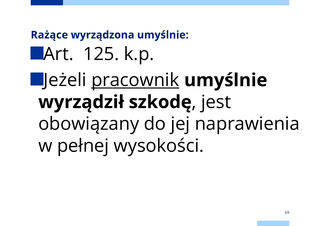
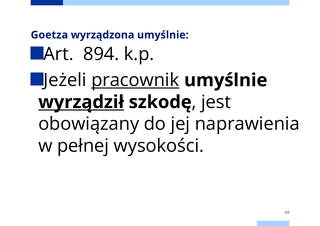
Rażące: Rażące -> Goetza
125: 125 -> 894
wyrządził underline: none -> present
